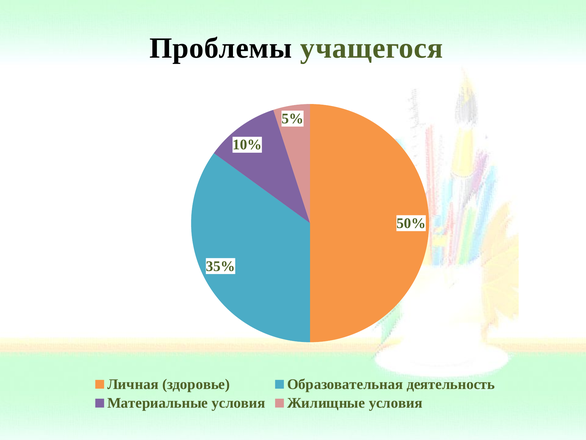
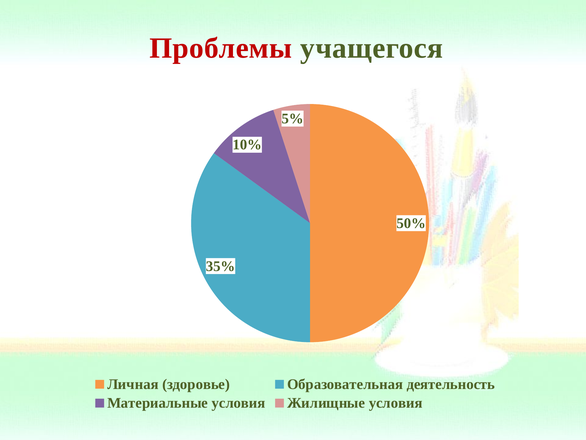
Проблемы colour: black -> red
